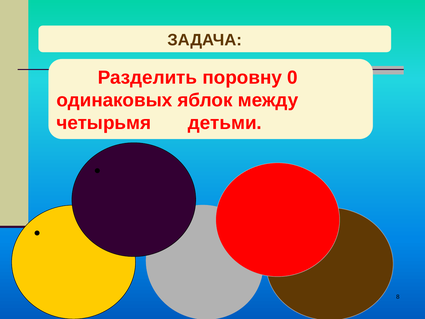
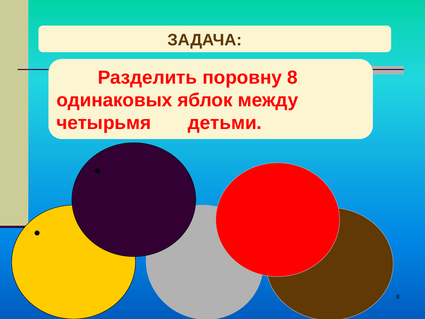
поровну 0: 0 -> 8
